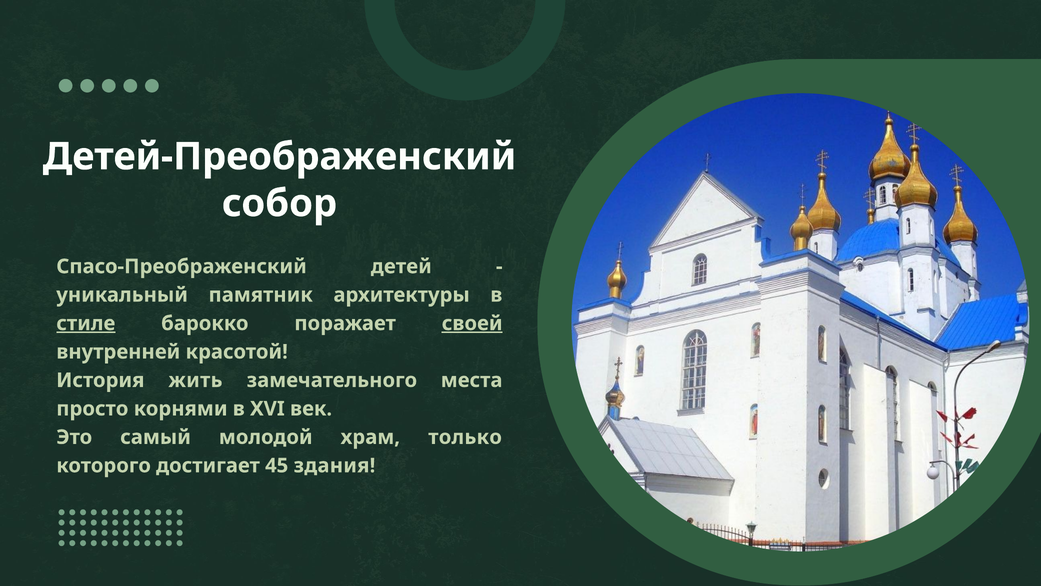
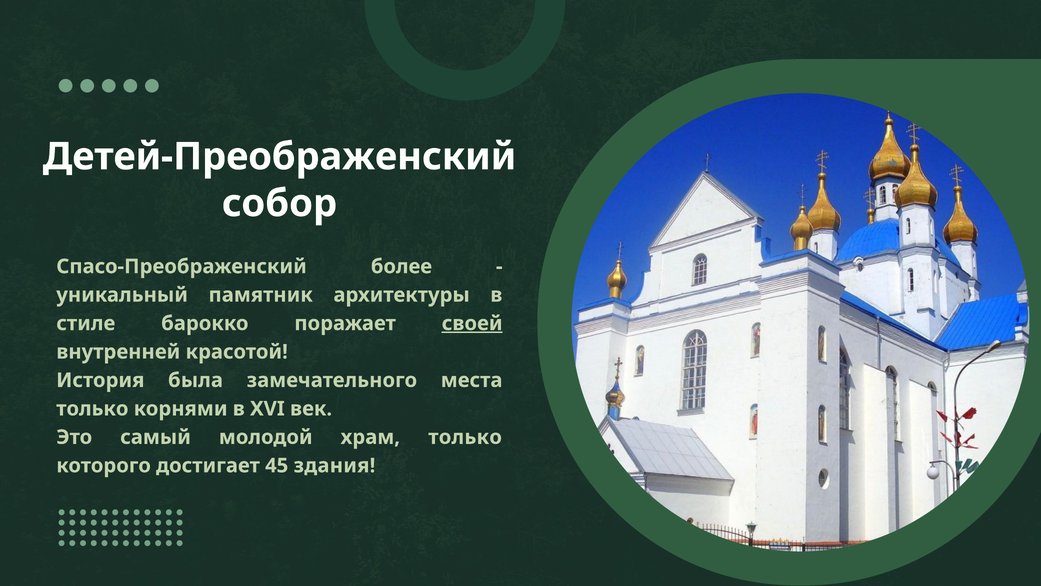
детей: детей -> более
стиле underline: present -> none
жить: жить -> была
просто at (92, 408): просто -> только
